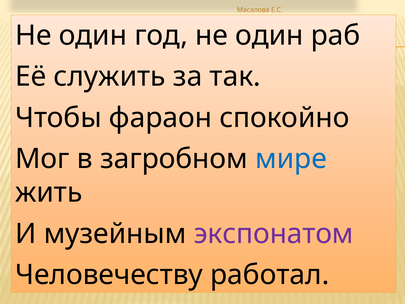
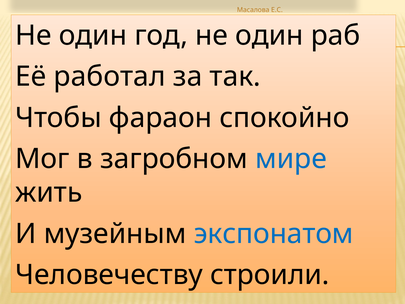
служить: служить -> работал
экспонатом colour: purple -> blue
работал: работал -> строили
